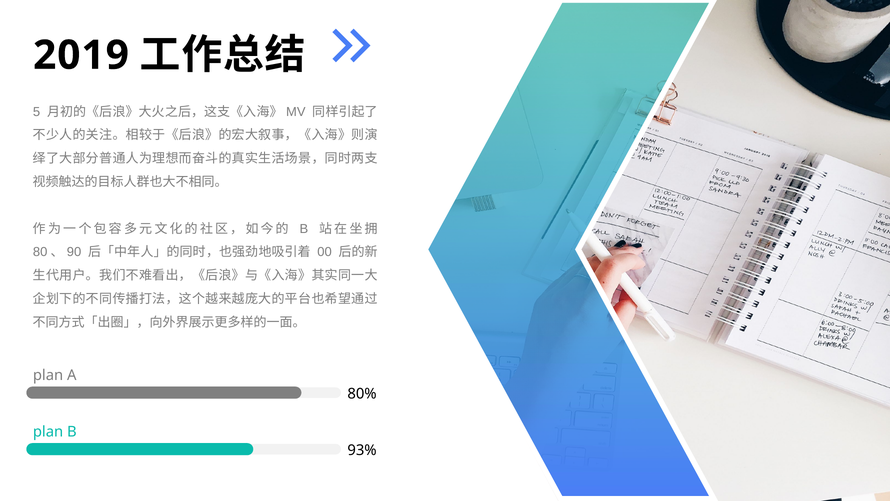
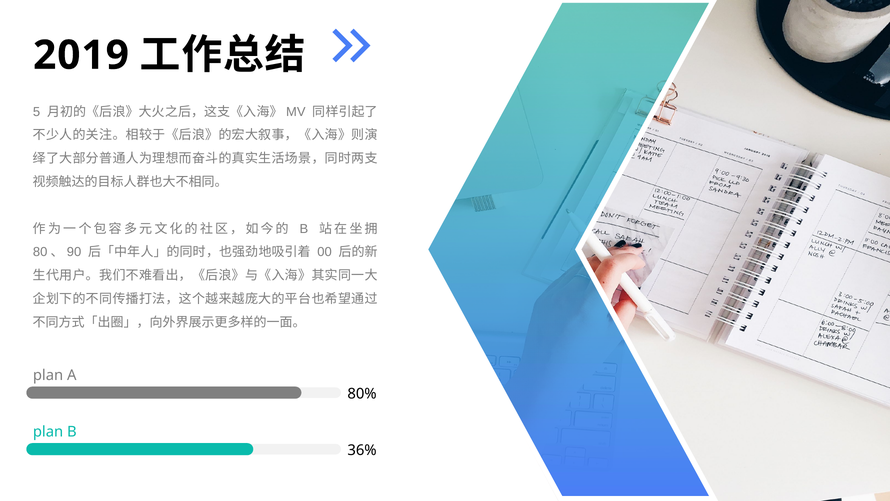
93%: 93% -> 36%
